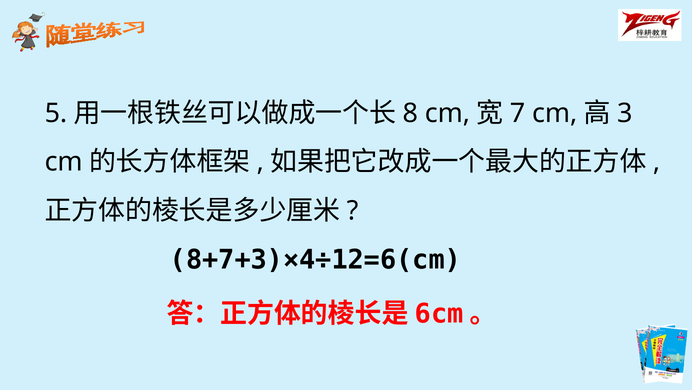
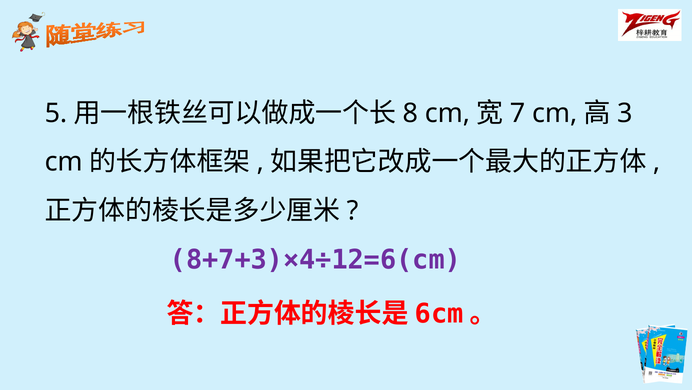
8+7+3)×4÷12=6(cm colour: black -> purple
